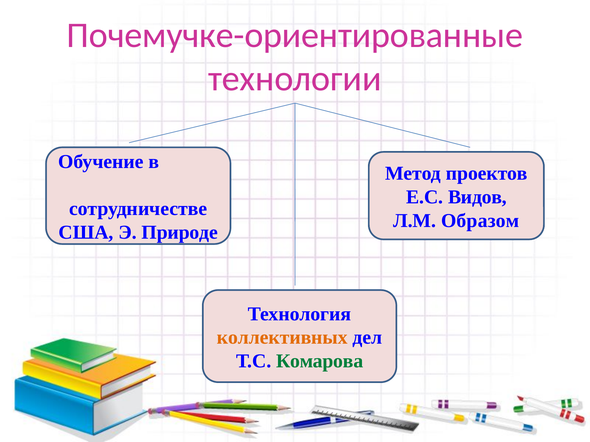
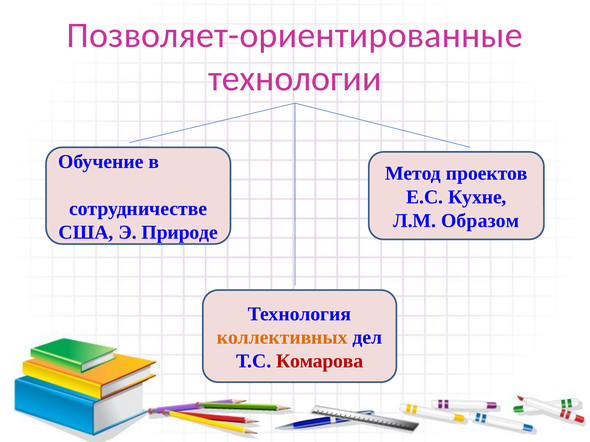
Почемучке-ориентированные: Почемучке-ориентированные -> Позволяет-ориентированные
Видов: Видов -> Кухне
Комарова colour: green -> red
